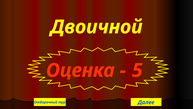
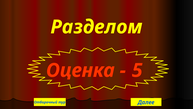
Двоичной: Двоичной -> Разделом
